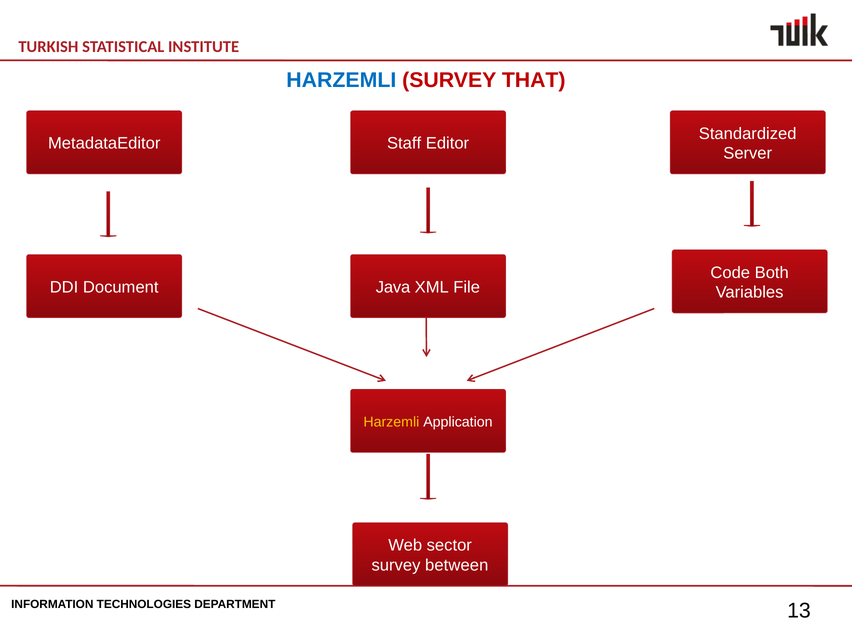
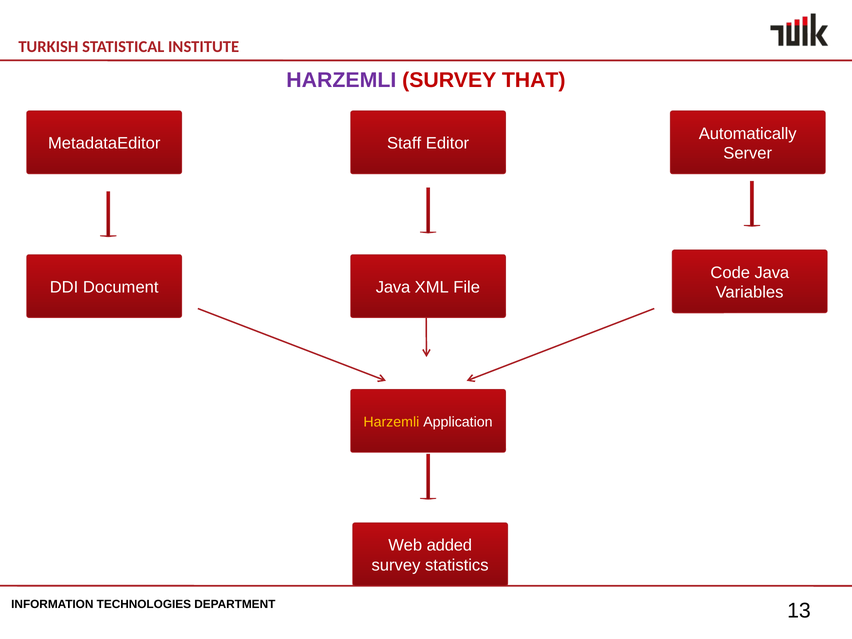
HARZEMLI at (341, 80) colour: blue -> purple
Standardized: Standardized -> Automatically
Code Both: Both -> Java
sector: sector -> added
between: between -> statistics
